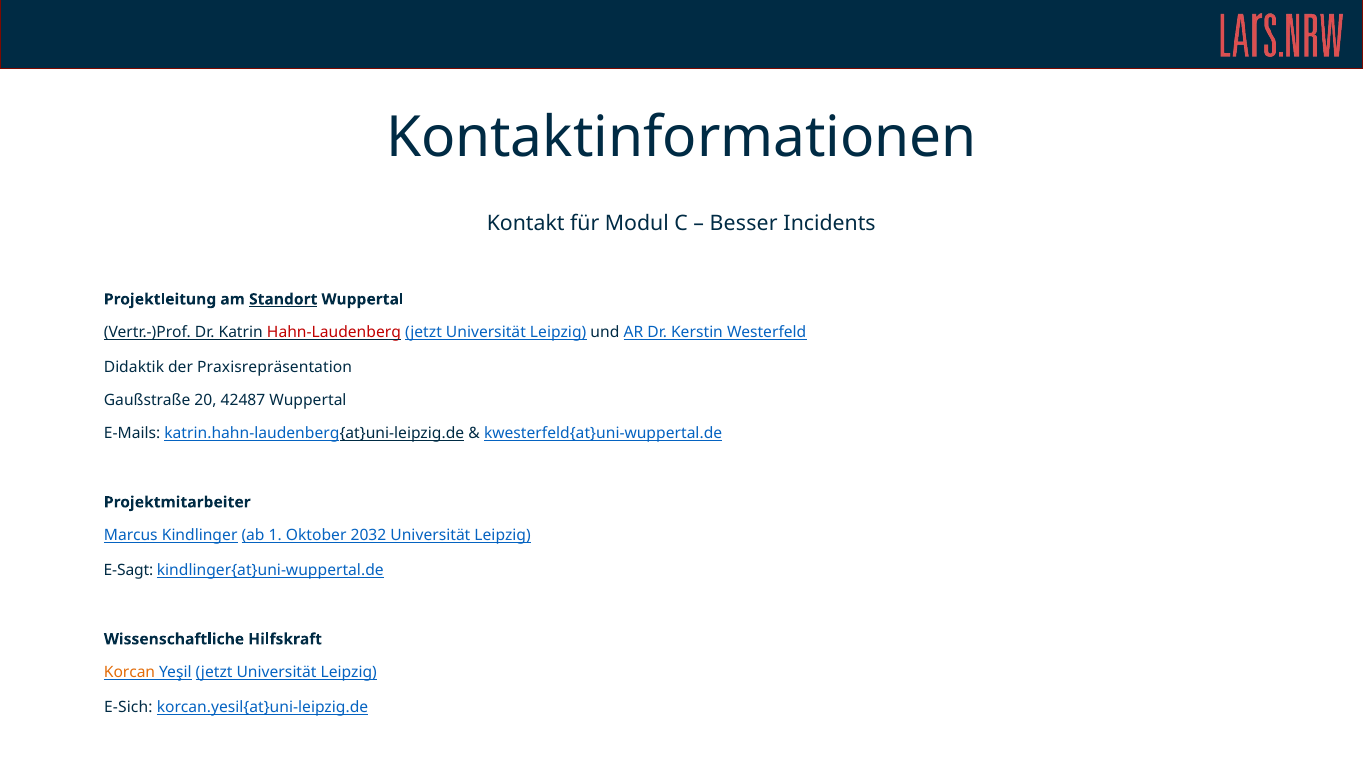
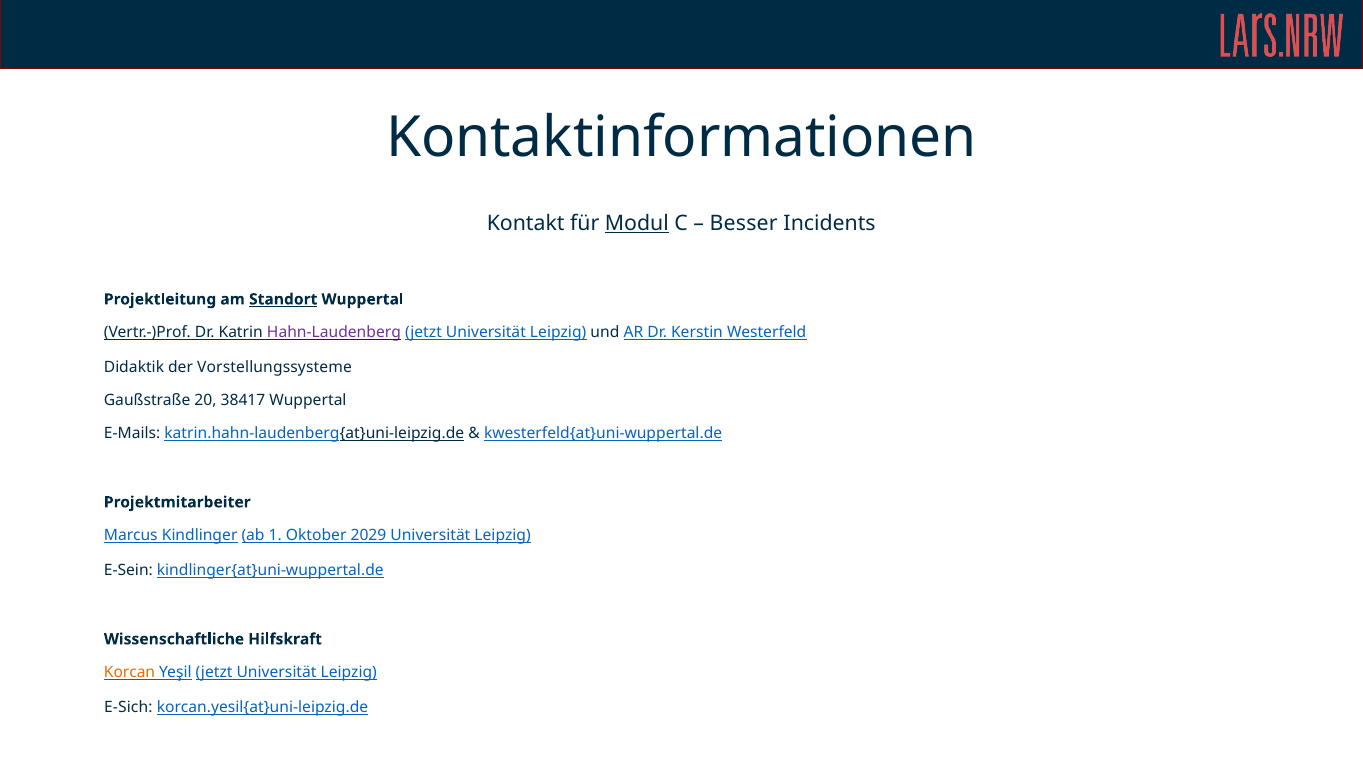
Modul underline: none -> present
Hahn-Laudenberg colour: red -> purple
Praxisrepräsentation: Praxisrepräsentation -> Vorstellungssysteme
42487: 42487 -> 38417
2032: 2032 -> 2029
E-Sagt: E-Sagt -> E-Sein
